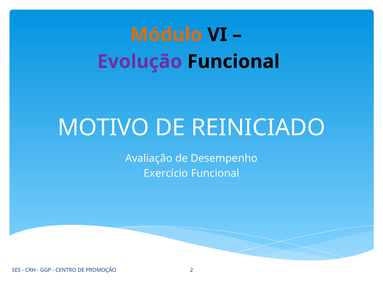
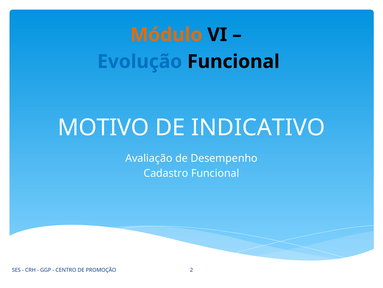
Evolução colour: purple -> blue
REINICIADO: REINICIADO -> INDICATIVO
Exercício: Exercício -> Cadastro
